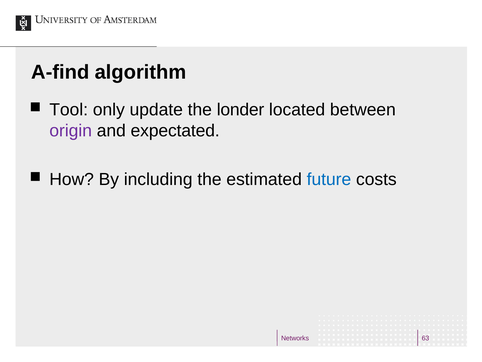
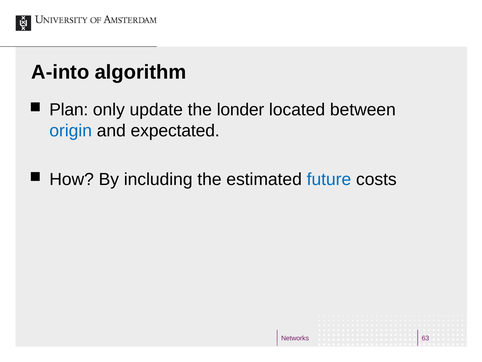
A-find: A-find -> A-into
Tool: Tool -> Plan
origin colour: purple -> blue
